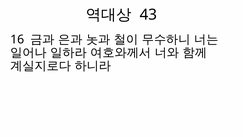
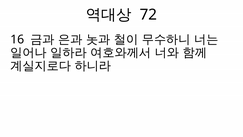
43: 43 -> 72
